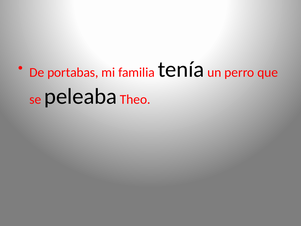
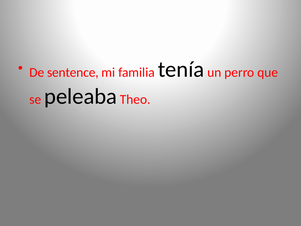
portabas: portabas -> sentence
